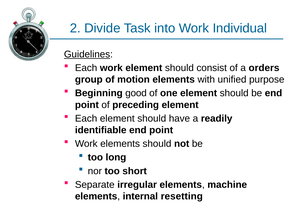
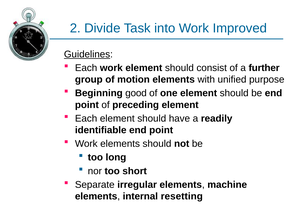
Individual: Individual -> Improved
orders: orders -> further
